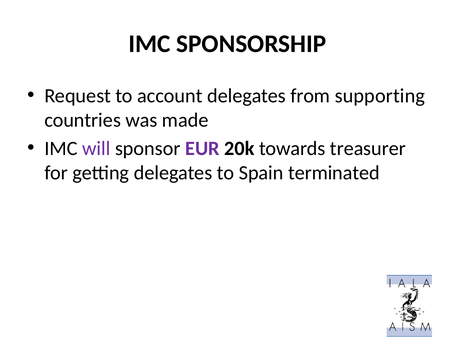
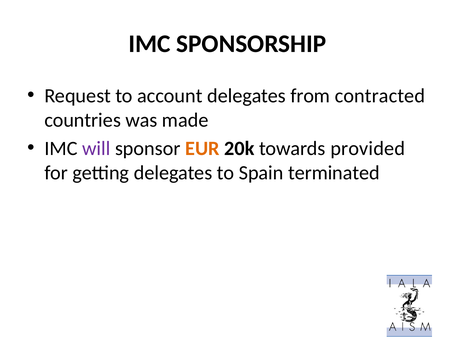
supporting: supporting -> contracted
EUR colour: purple -> orange
treasurer: treasurer -> provided
